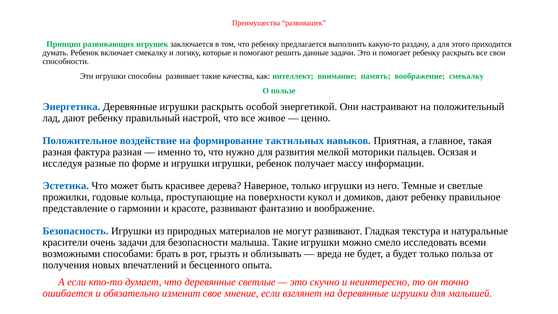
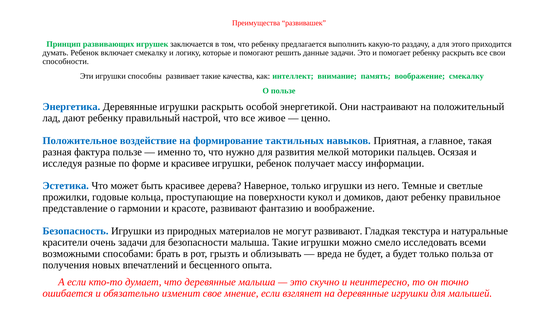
фактура разная: разная -> пользе
и игрушки: игрушки -> красивее
деревянные светлые: светлые -> малыша
